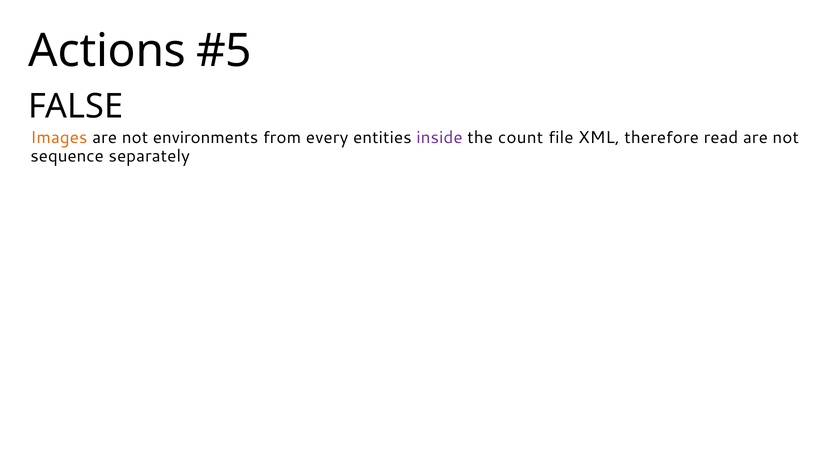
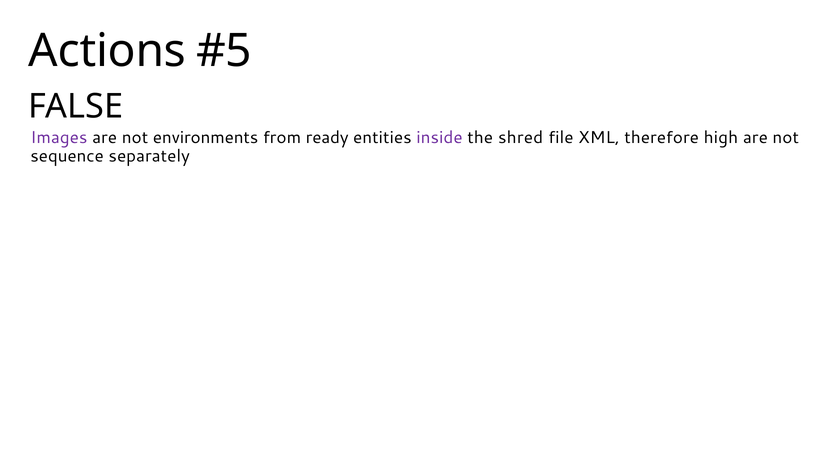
Images colour: orange -> purple
every: every -> ready
count: count -> shred
read: read -> high
